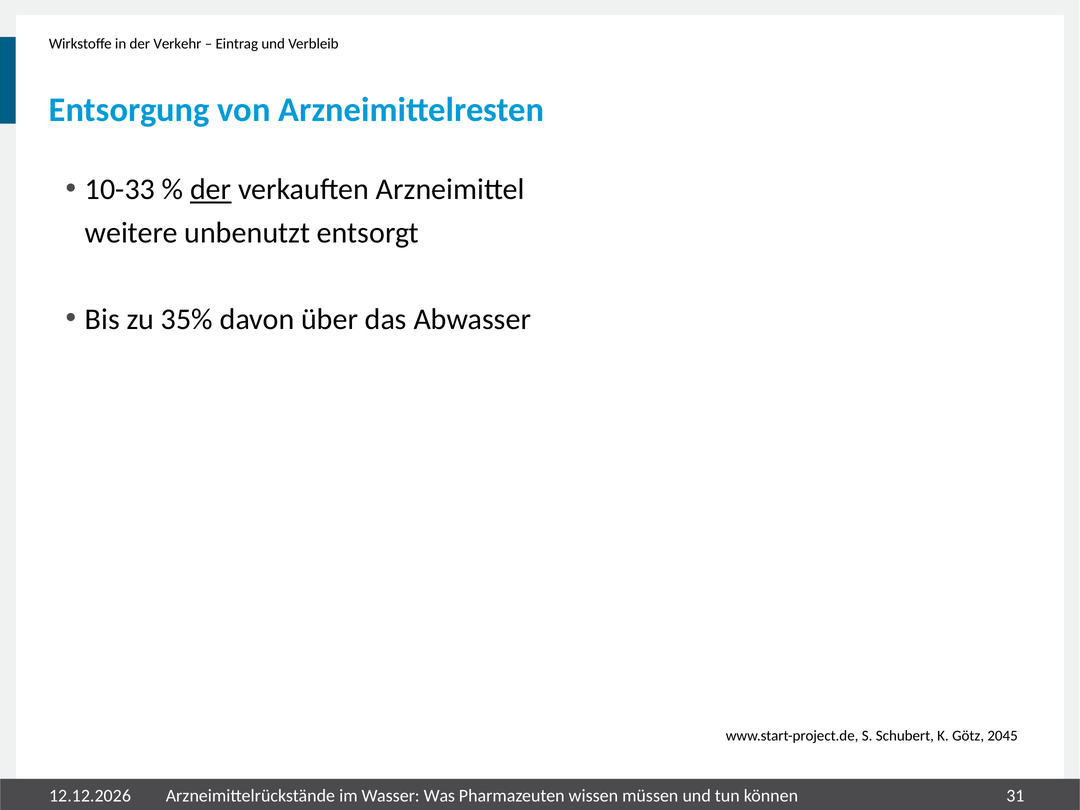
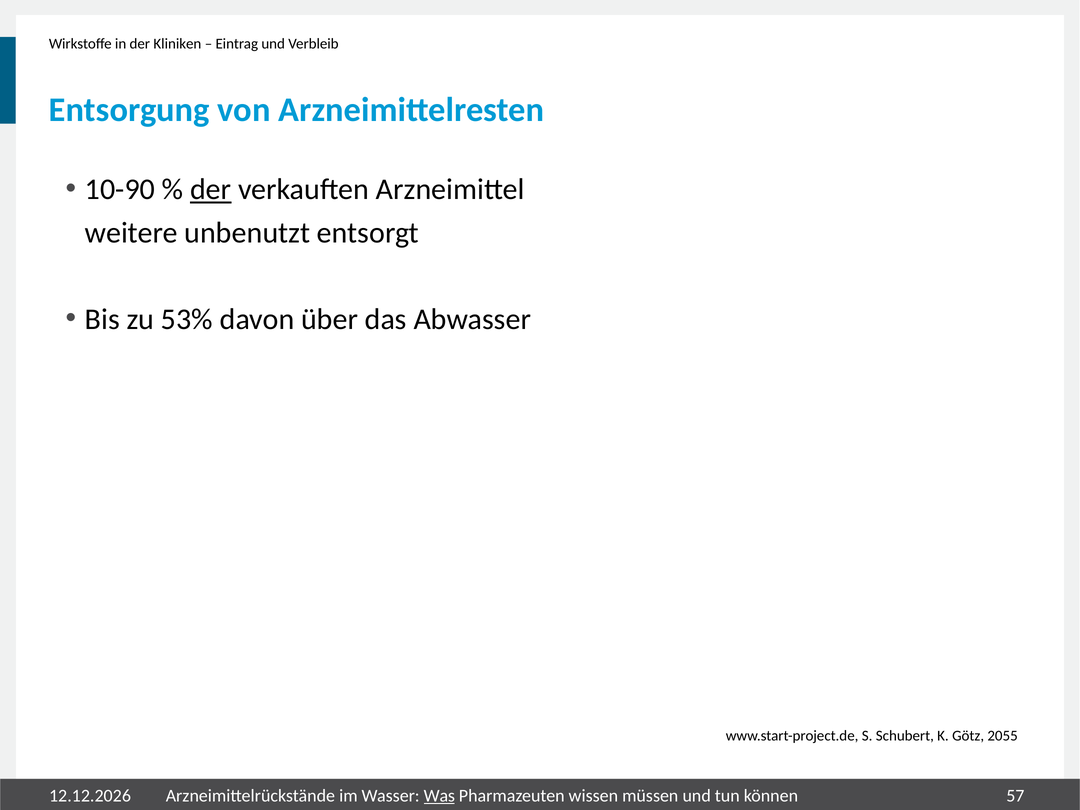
Verkehr: Verkehr -> Kliniken
10-33: 10-33 -> 10-90
35%: 35% -> 53%
2045: 2045 -> 2055
Was underline: none -> present
31: 31 -> 57
